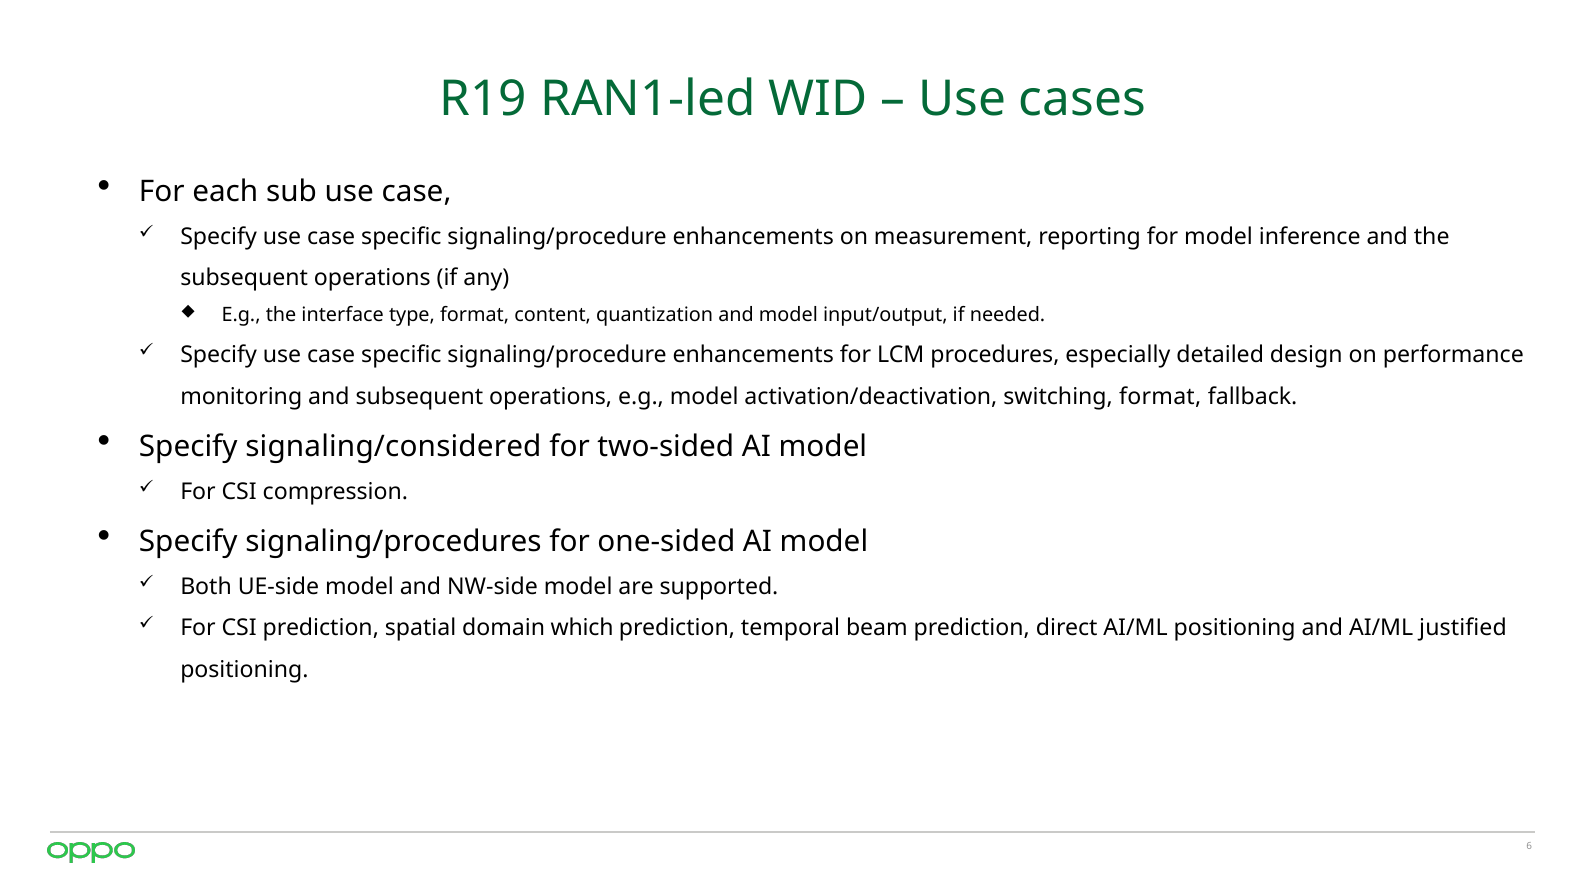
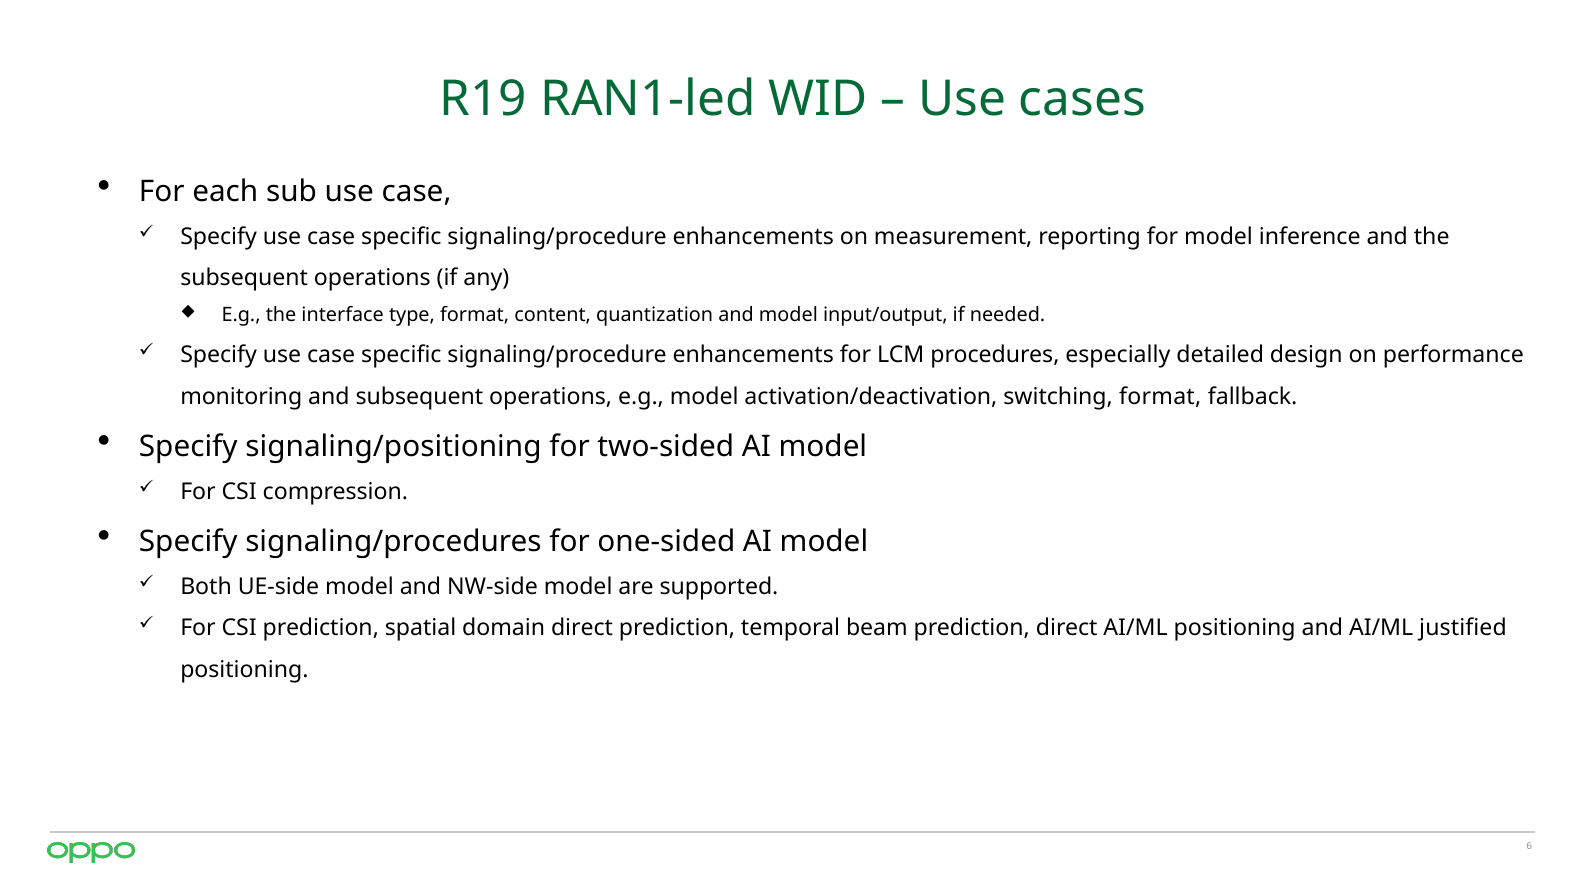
signaling/considered: signaling/considered -> signaling/positioning
domain which: which -> direct
